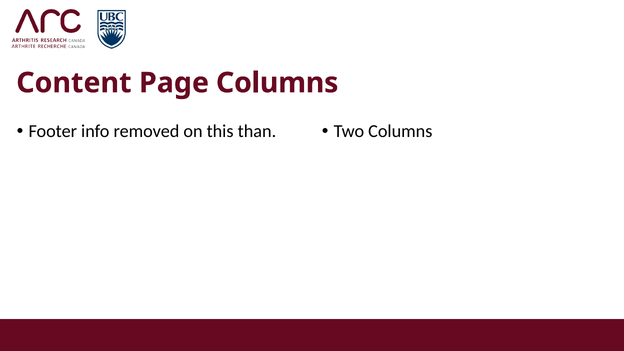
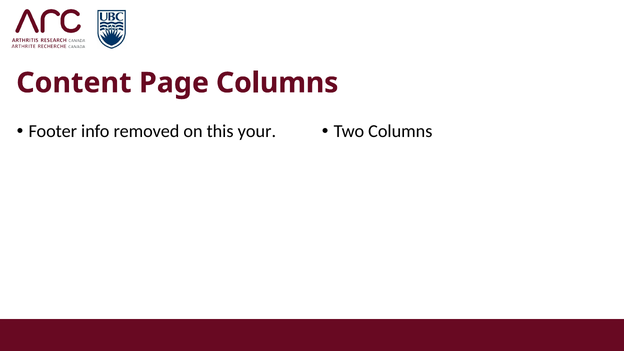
than: than -> your
